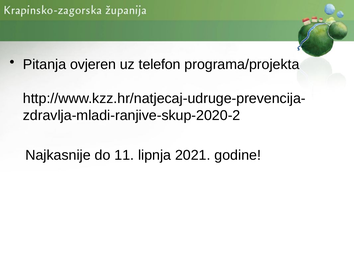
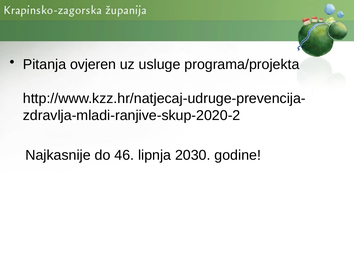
telefon: telefon -> usluge
11: 11 -> 46
2021: 2021 -> 2030
